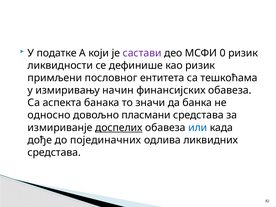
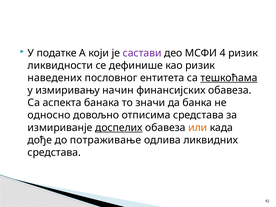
0: 0 -> 4
примљени: примљени -> наведених
тешкоћама underline: none -> present
пласмани: пласмани -> отписима
или colour: blue -> orange
појединачних: појединачних -> потраживање
